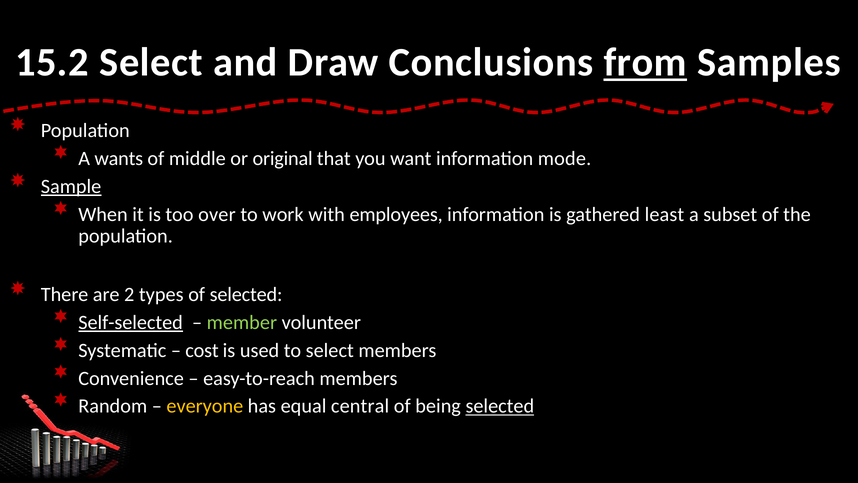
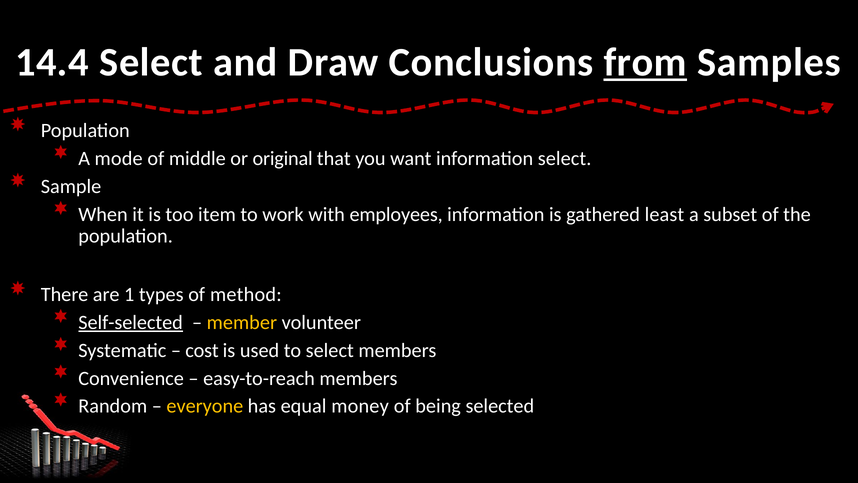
15.2: 15.2 -> 14.4
wants: wants -> mode
information mode: mode -> select
Sample underline: present -> none
over: over -> item
2: 2 -> 1
of selected: selected -> method
member colour: light green -> yellow
central: central -> money
selected at (500, 406) underline: present -> none
